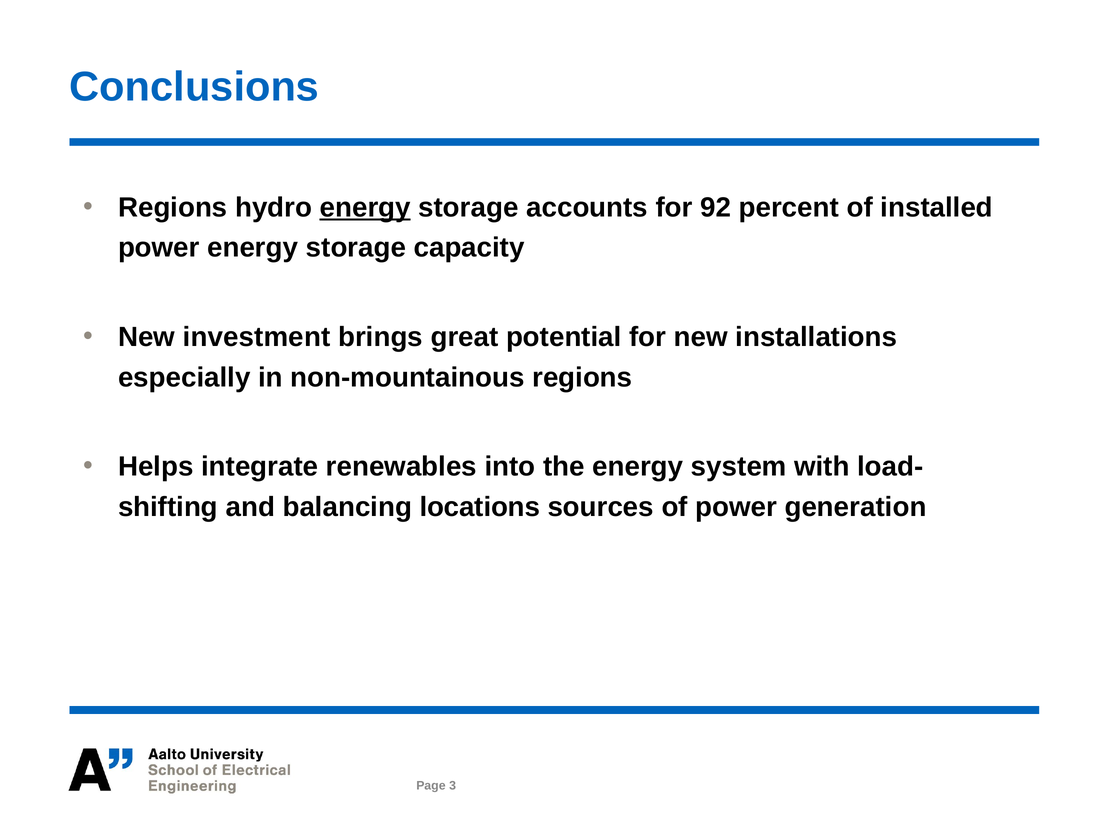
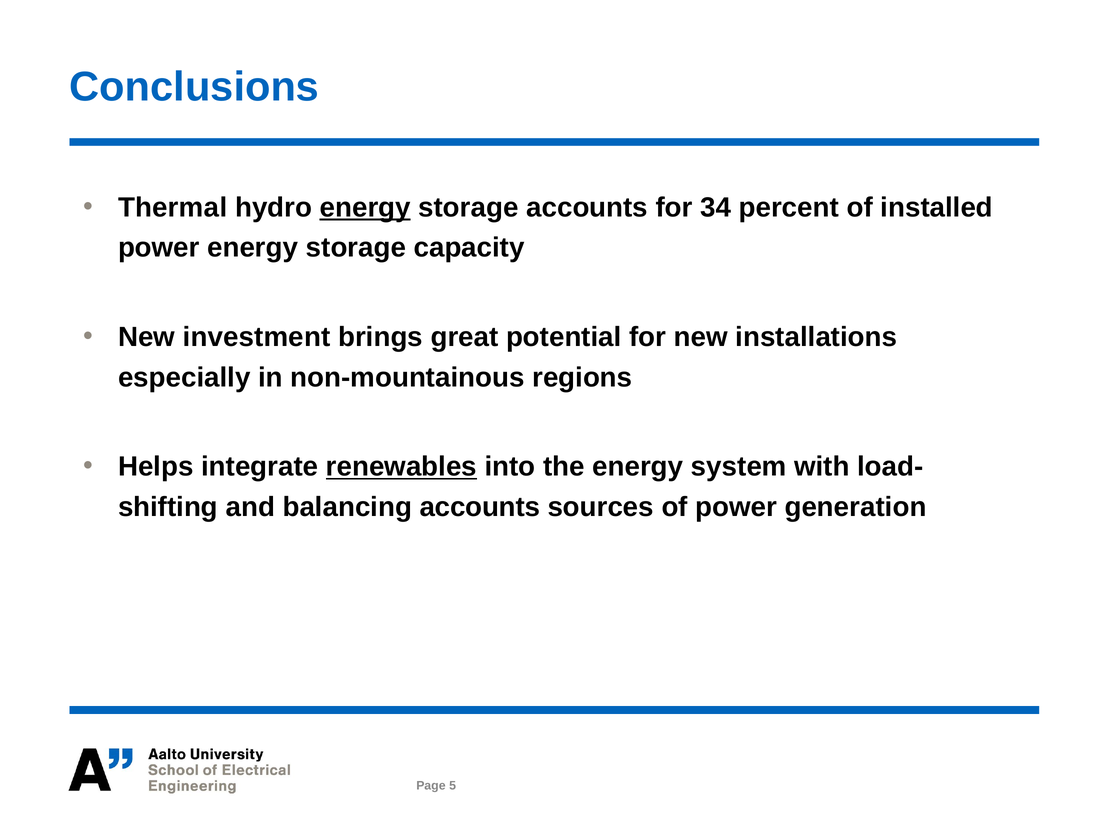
Regions at (173, 207): Regions -> Thermal
92: 92 -> 34
renewables underline: none -> present
balancing locations: locations -> accounts
3: 3 -> 5
